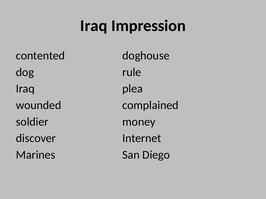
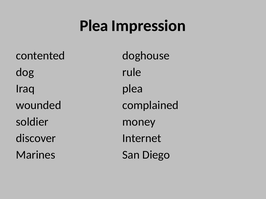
Iraq at (94, 26): Iraq -> Plea
